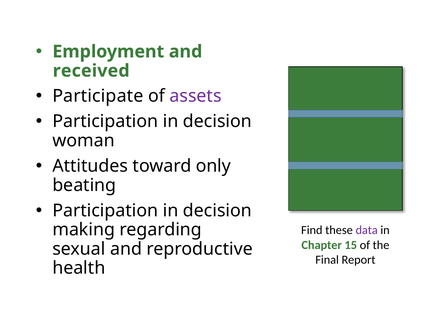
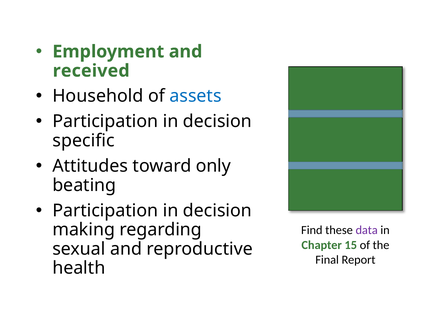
Participate: Participate -> Household
assets colour: purple -> blue
woman: woman -> specific
